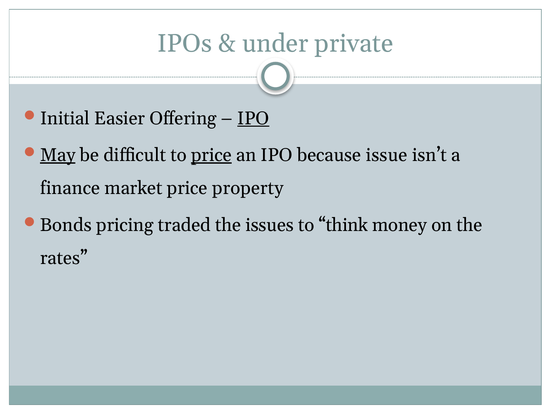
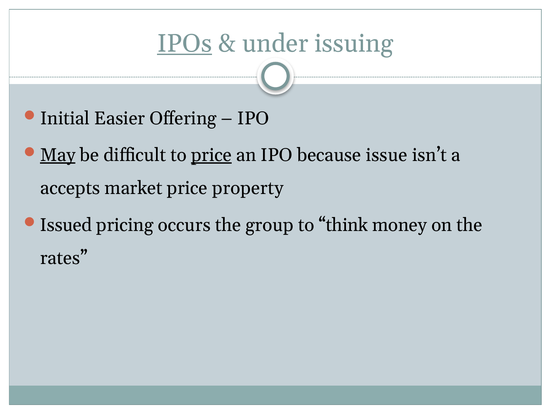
IPOs underline: none -> present
private: private -> issuing
IPO at (253, 118) underline: present -> none
finance: finance -> accepts
Bonds: Bonds -> Issued
traded: traded -> occurs
issues: issues -> group
